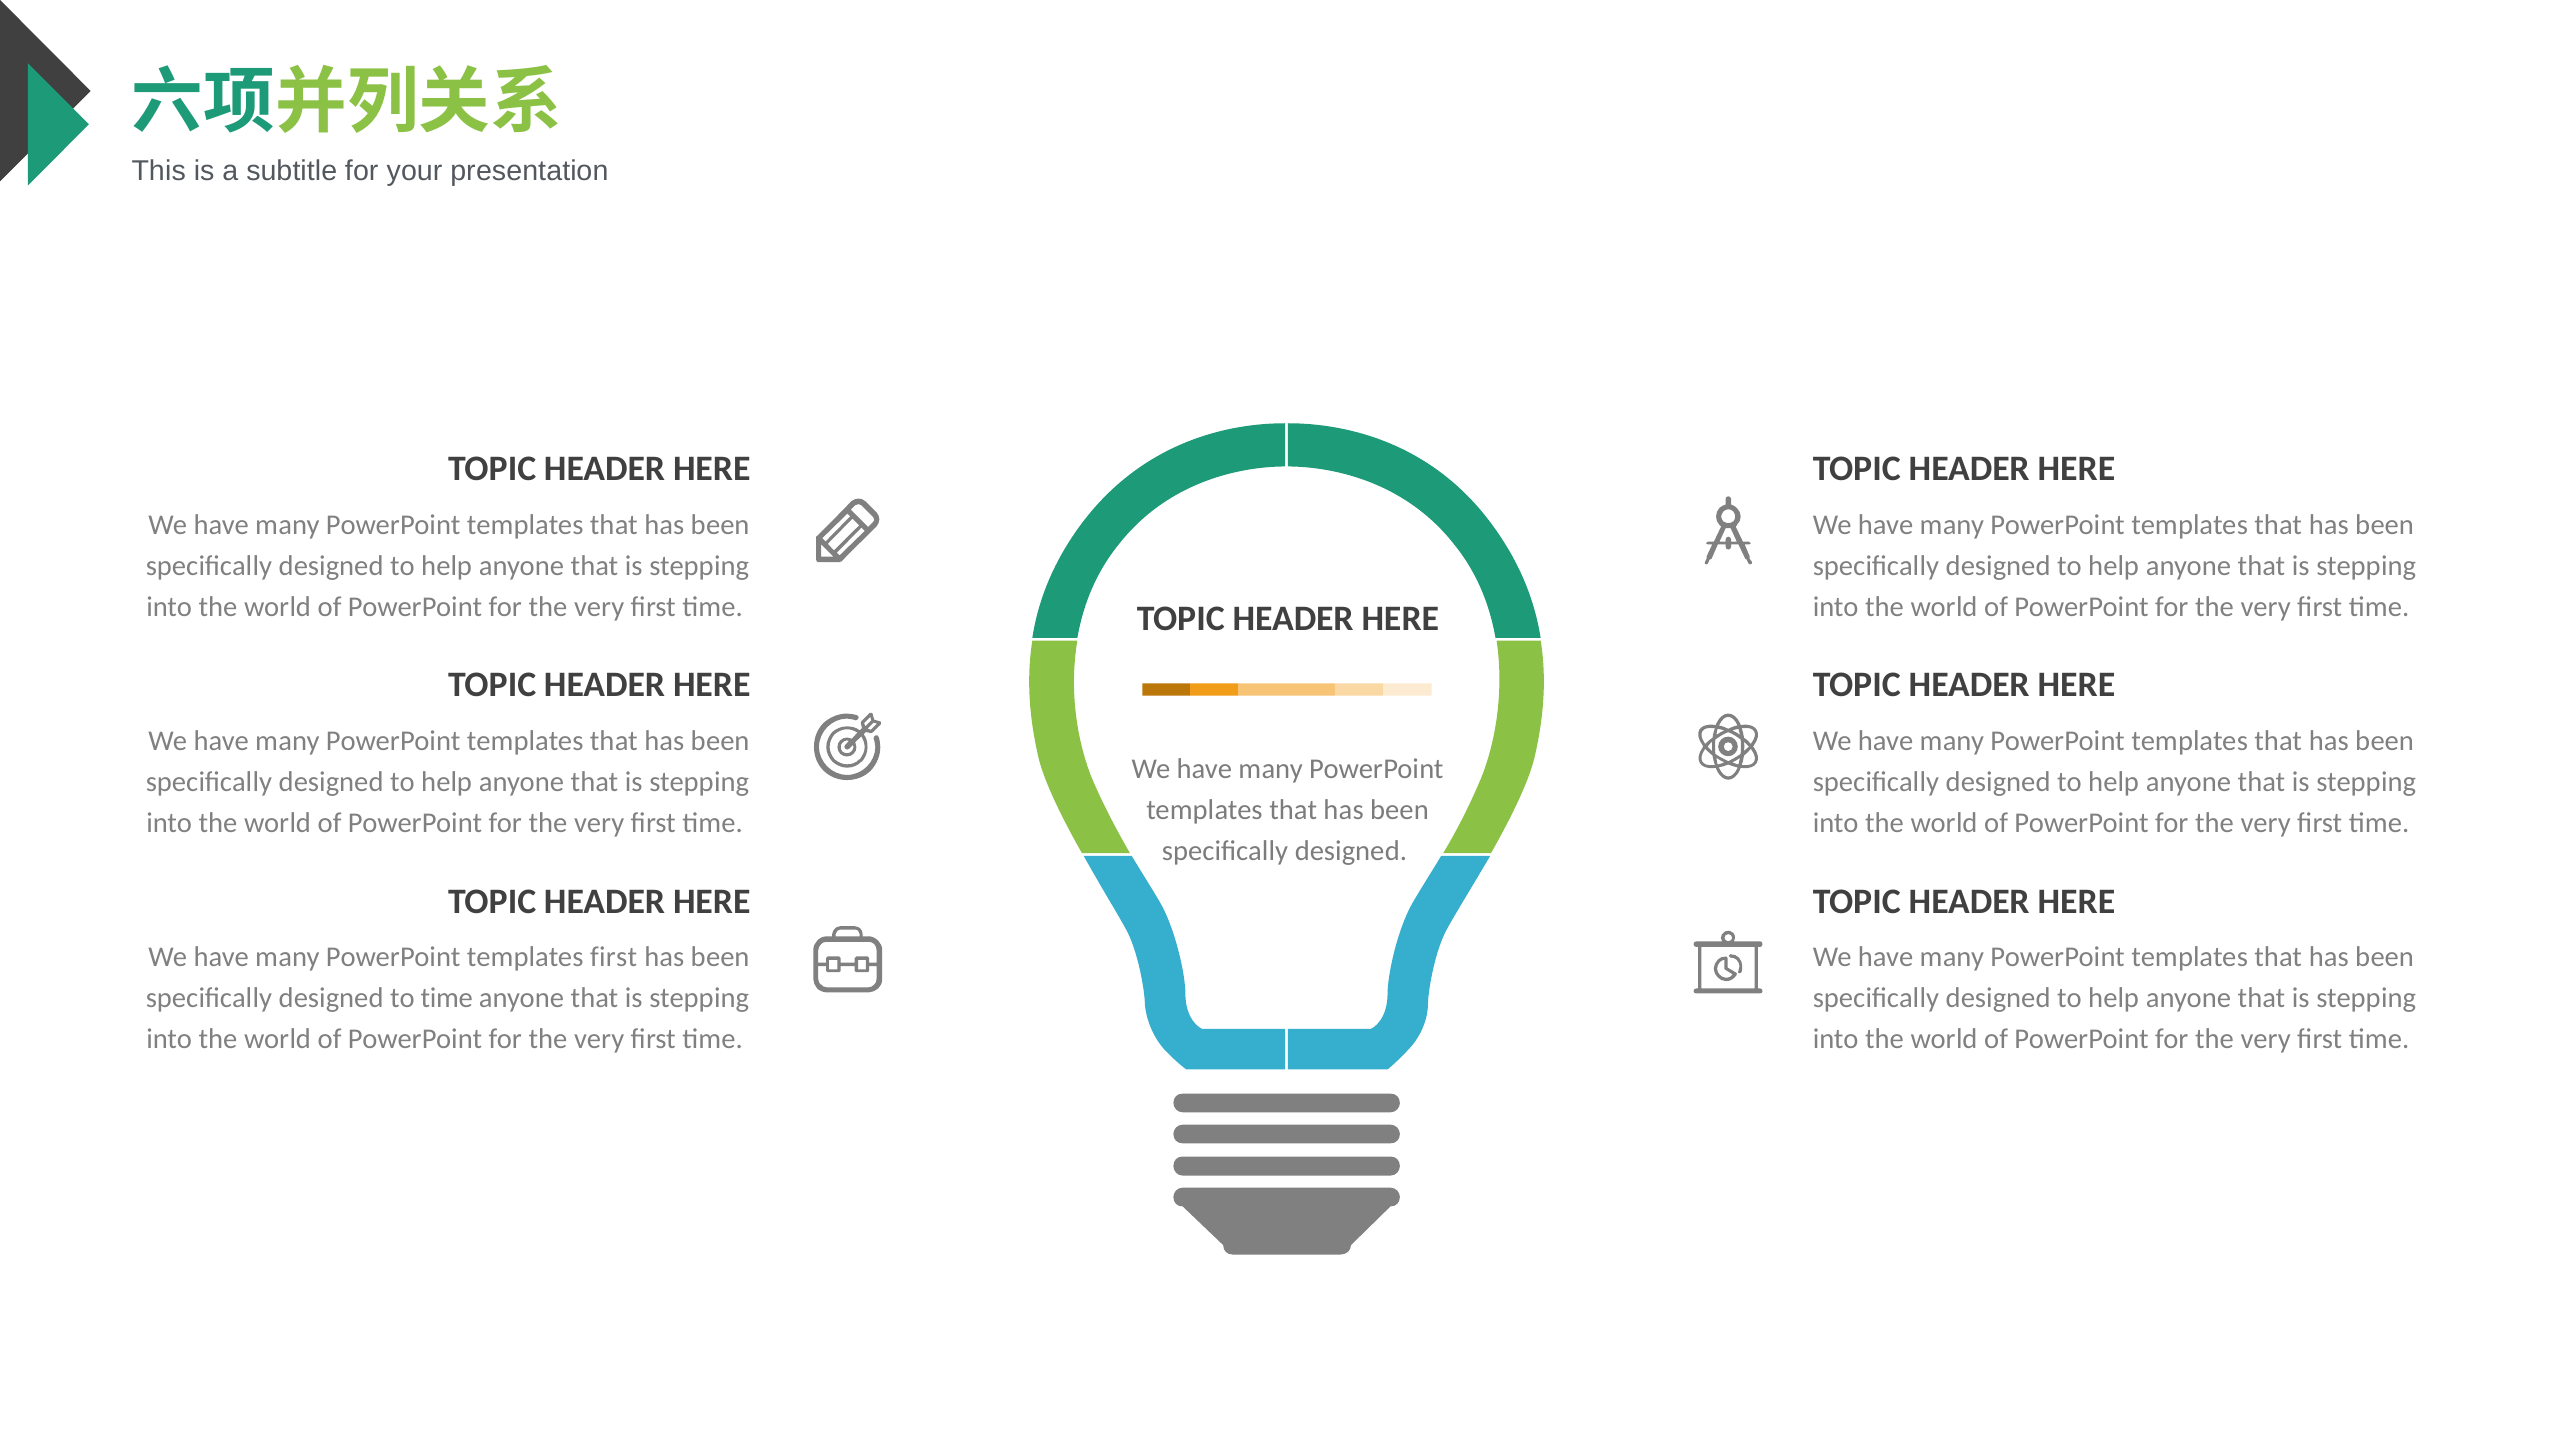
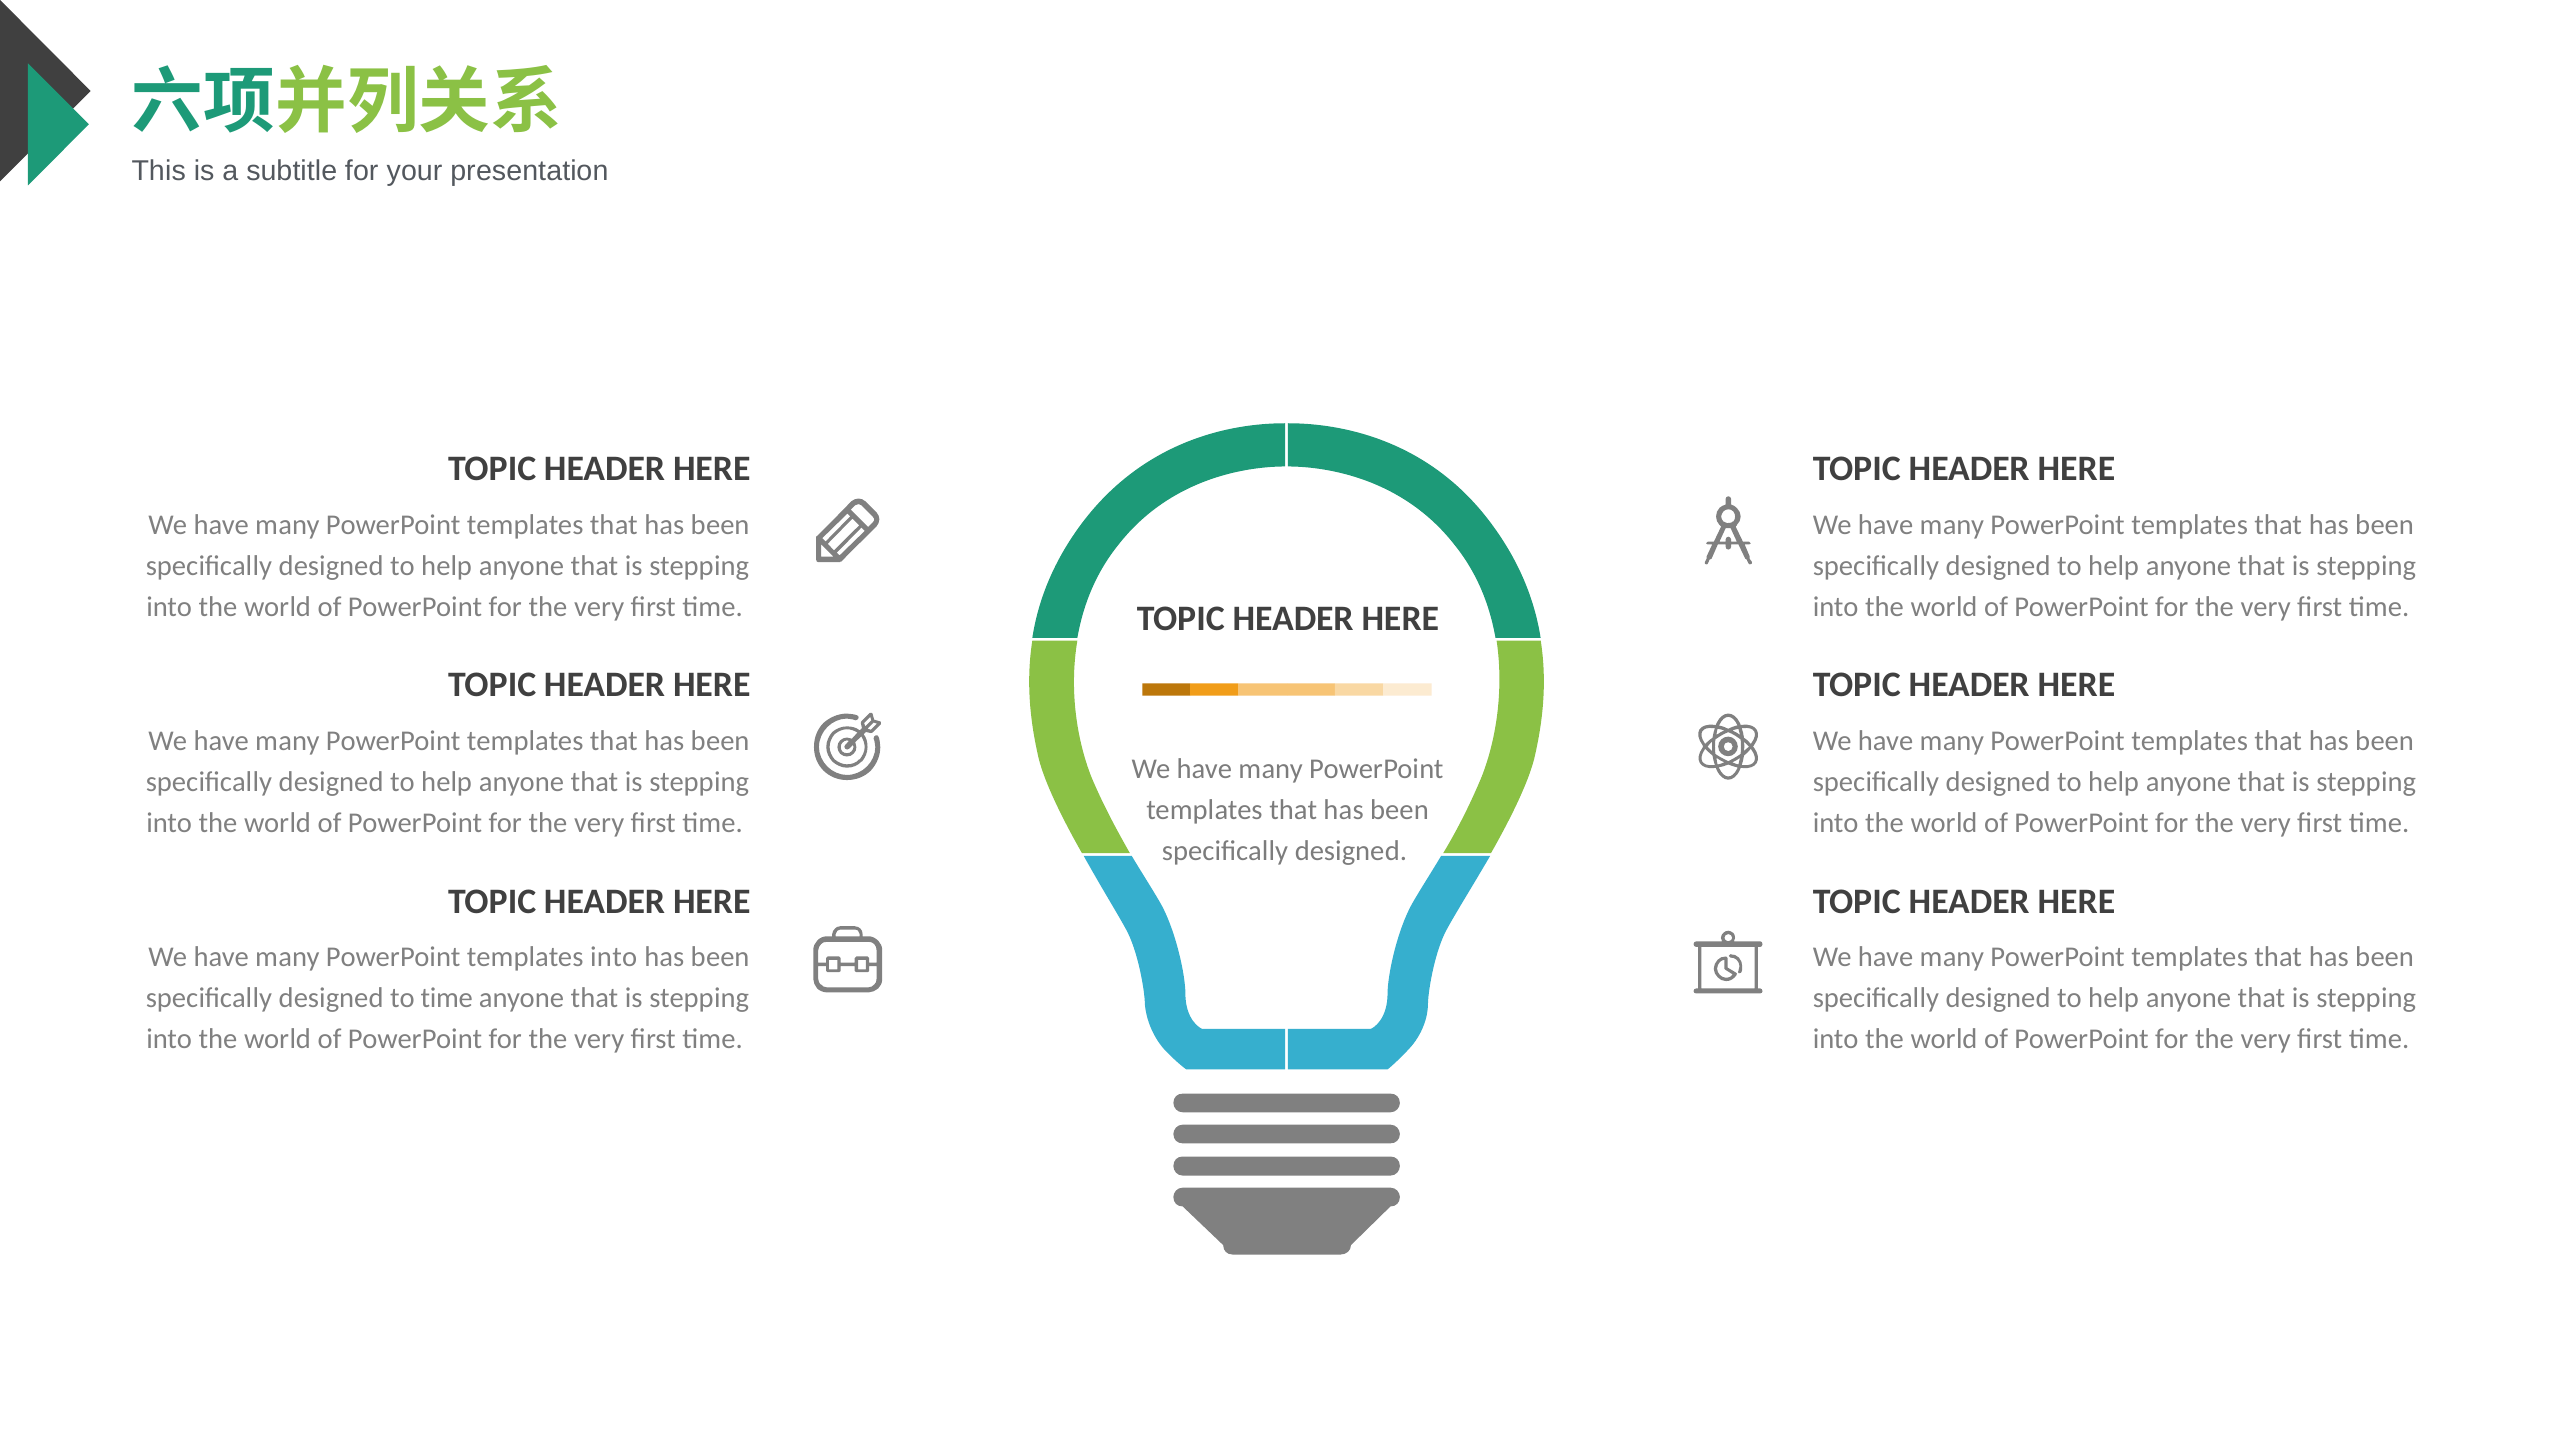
templates first: first -> into
